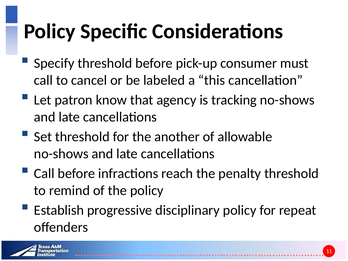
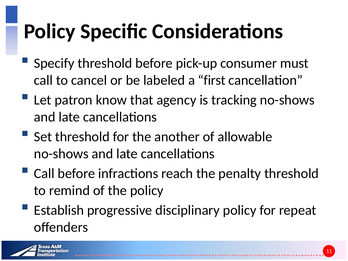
this: this -> first
